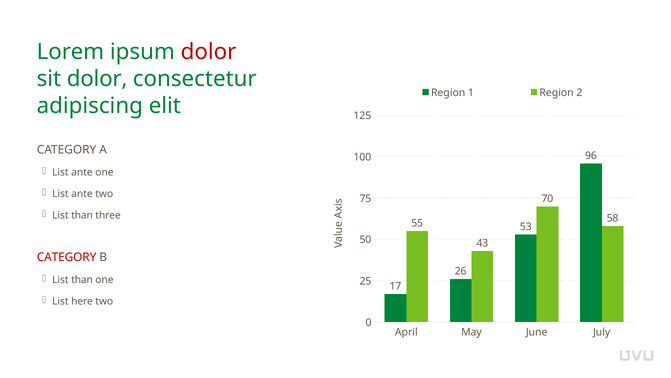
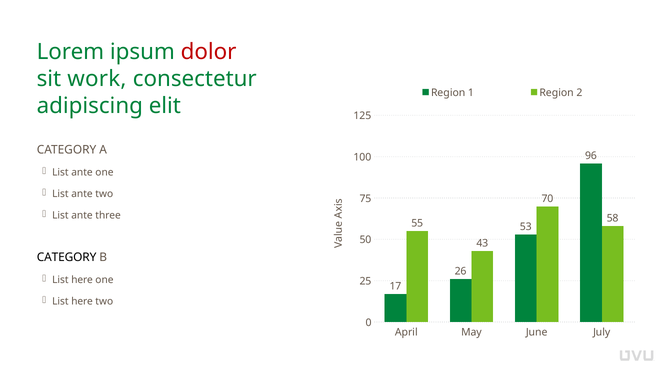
sit dolor: dolor -> work
than at (82, 215): than -> ante
CATEGORY at (67, 257) colour: red -> black
than at (82, 279): than -> here
